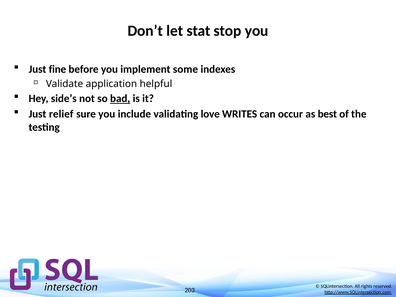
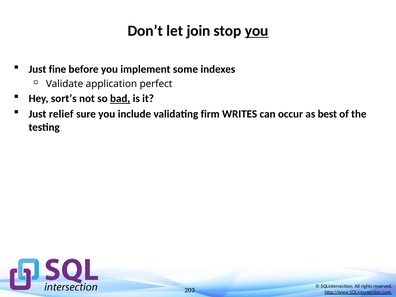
stat: stat -> join
you at (257, 31) underline: none -> present
helpful: helpful -> perfect
side’s: side’s -> sort’s
love: love -> firm
